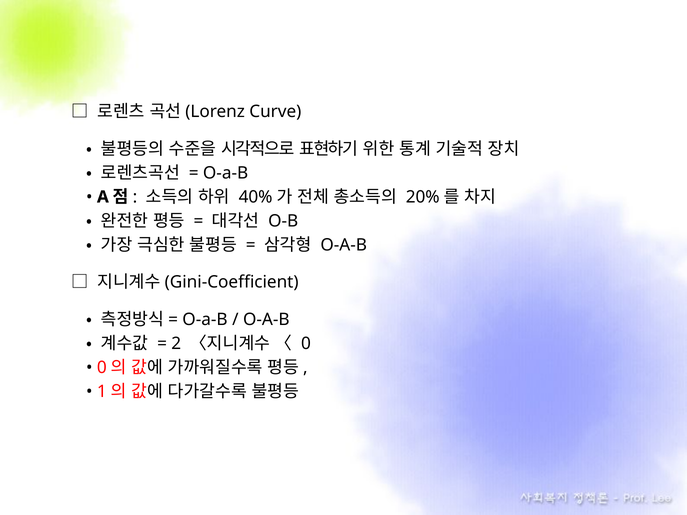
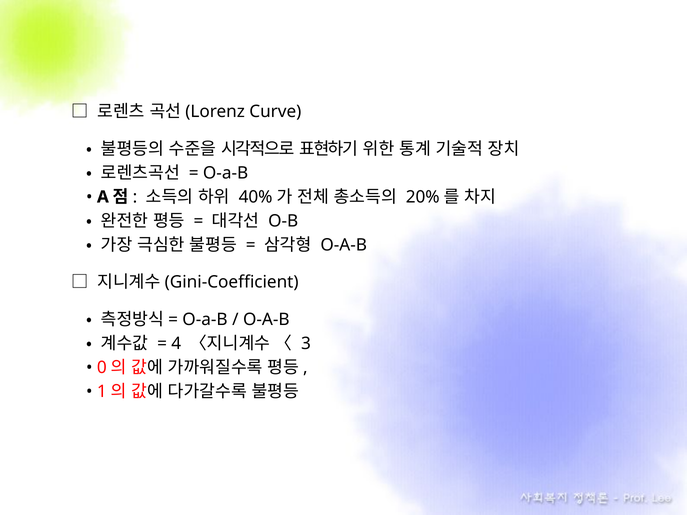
2: 2 -> 4
0: 0 -> 3
